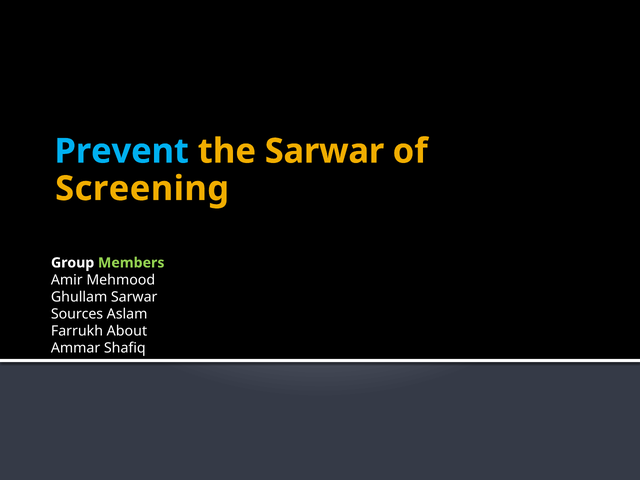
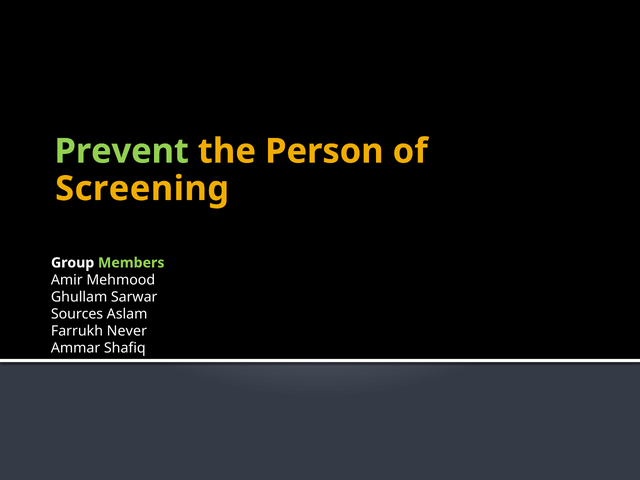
Prevent colour: light blue -> light green
the Sarwar: Sarwar -> Person
About: About -> Never
